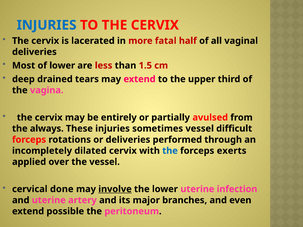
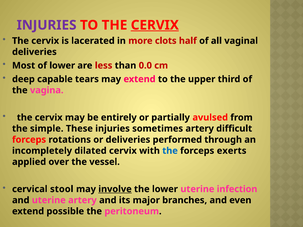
INJURIES at (47, 25) colour: blue -> purple
CERVIX at (155, 25) underline: none -> present
fatal: fatal -> clots
1.5: 1.5 -> 0.0
drained: drained -> capable
always: always -> simple
sometimes vessel: vessel -> artery
done: done -> stool
